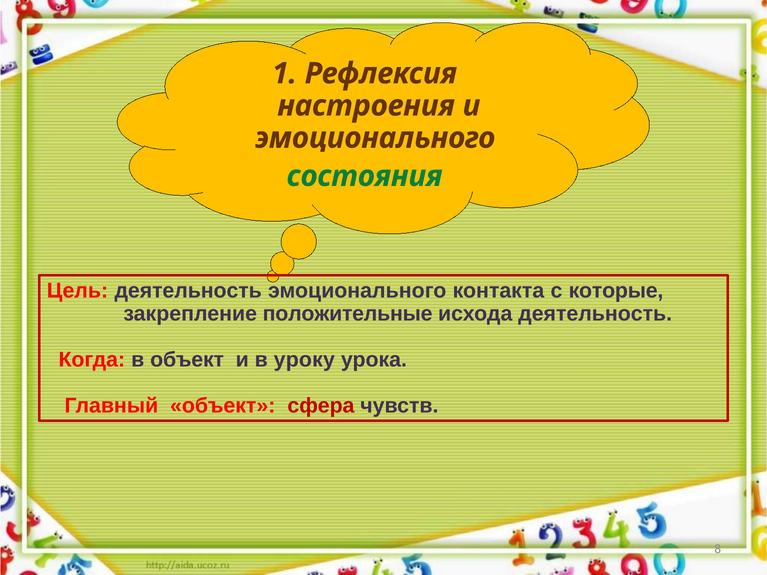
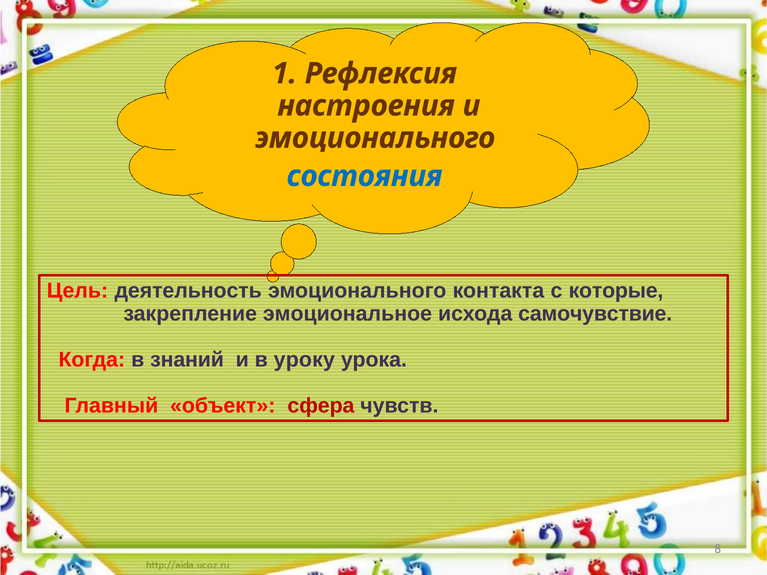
состояния colour: green -> blue
положительные: положительные -> эмоциональное
исхода деятельность: деятельность -> самочувствие
в объект: объект -> знаний
